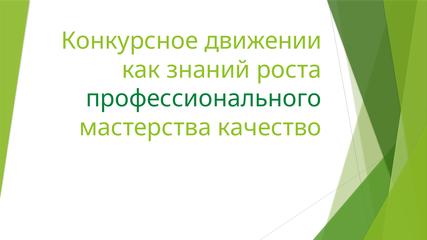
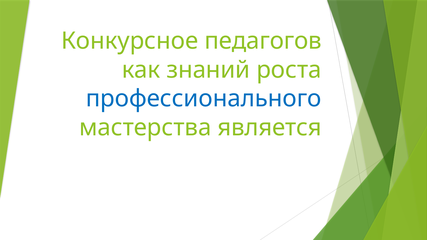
движении: движении -> педагогов
профессионального colour: green -> blue
качество: качество -> является
